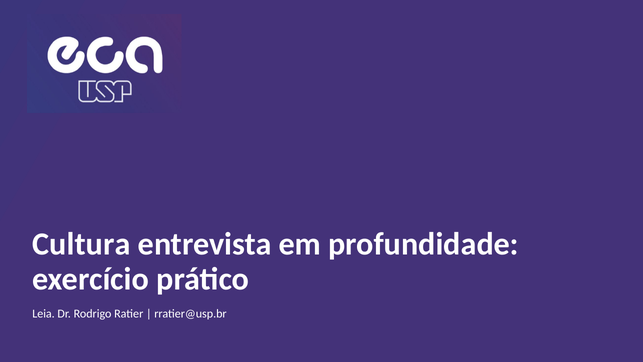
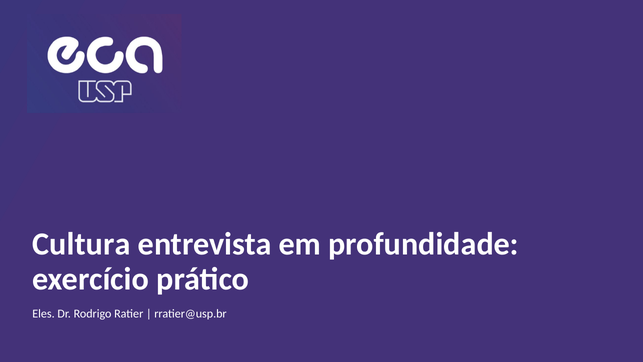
Leia: Leia -> Eles
